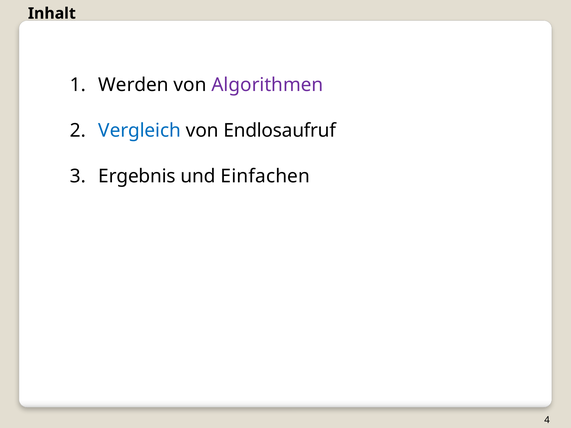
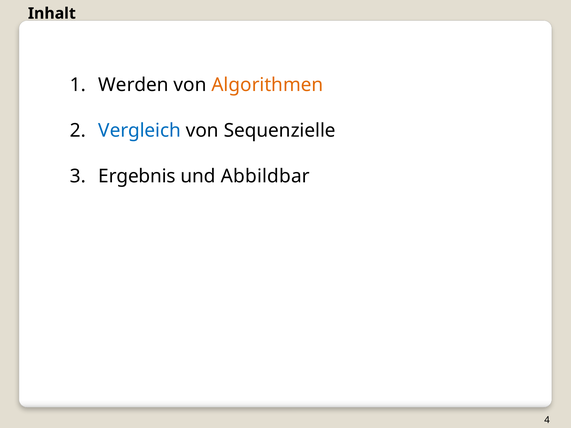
Algorithmen colour: purple -> orange
Endlosaufruf: Endlosaufruf -> Sequenzielle
Einfachen: Einfachen -> Abbildbar
